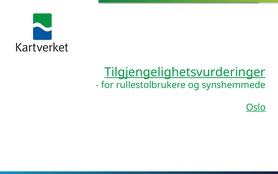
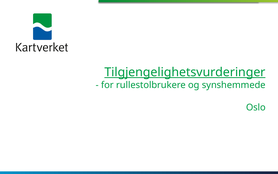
Oslo underline: present -> none
